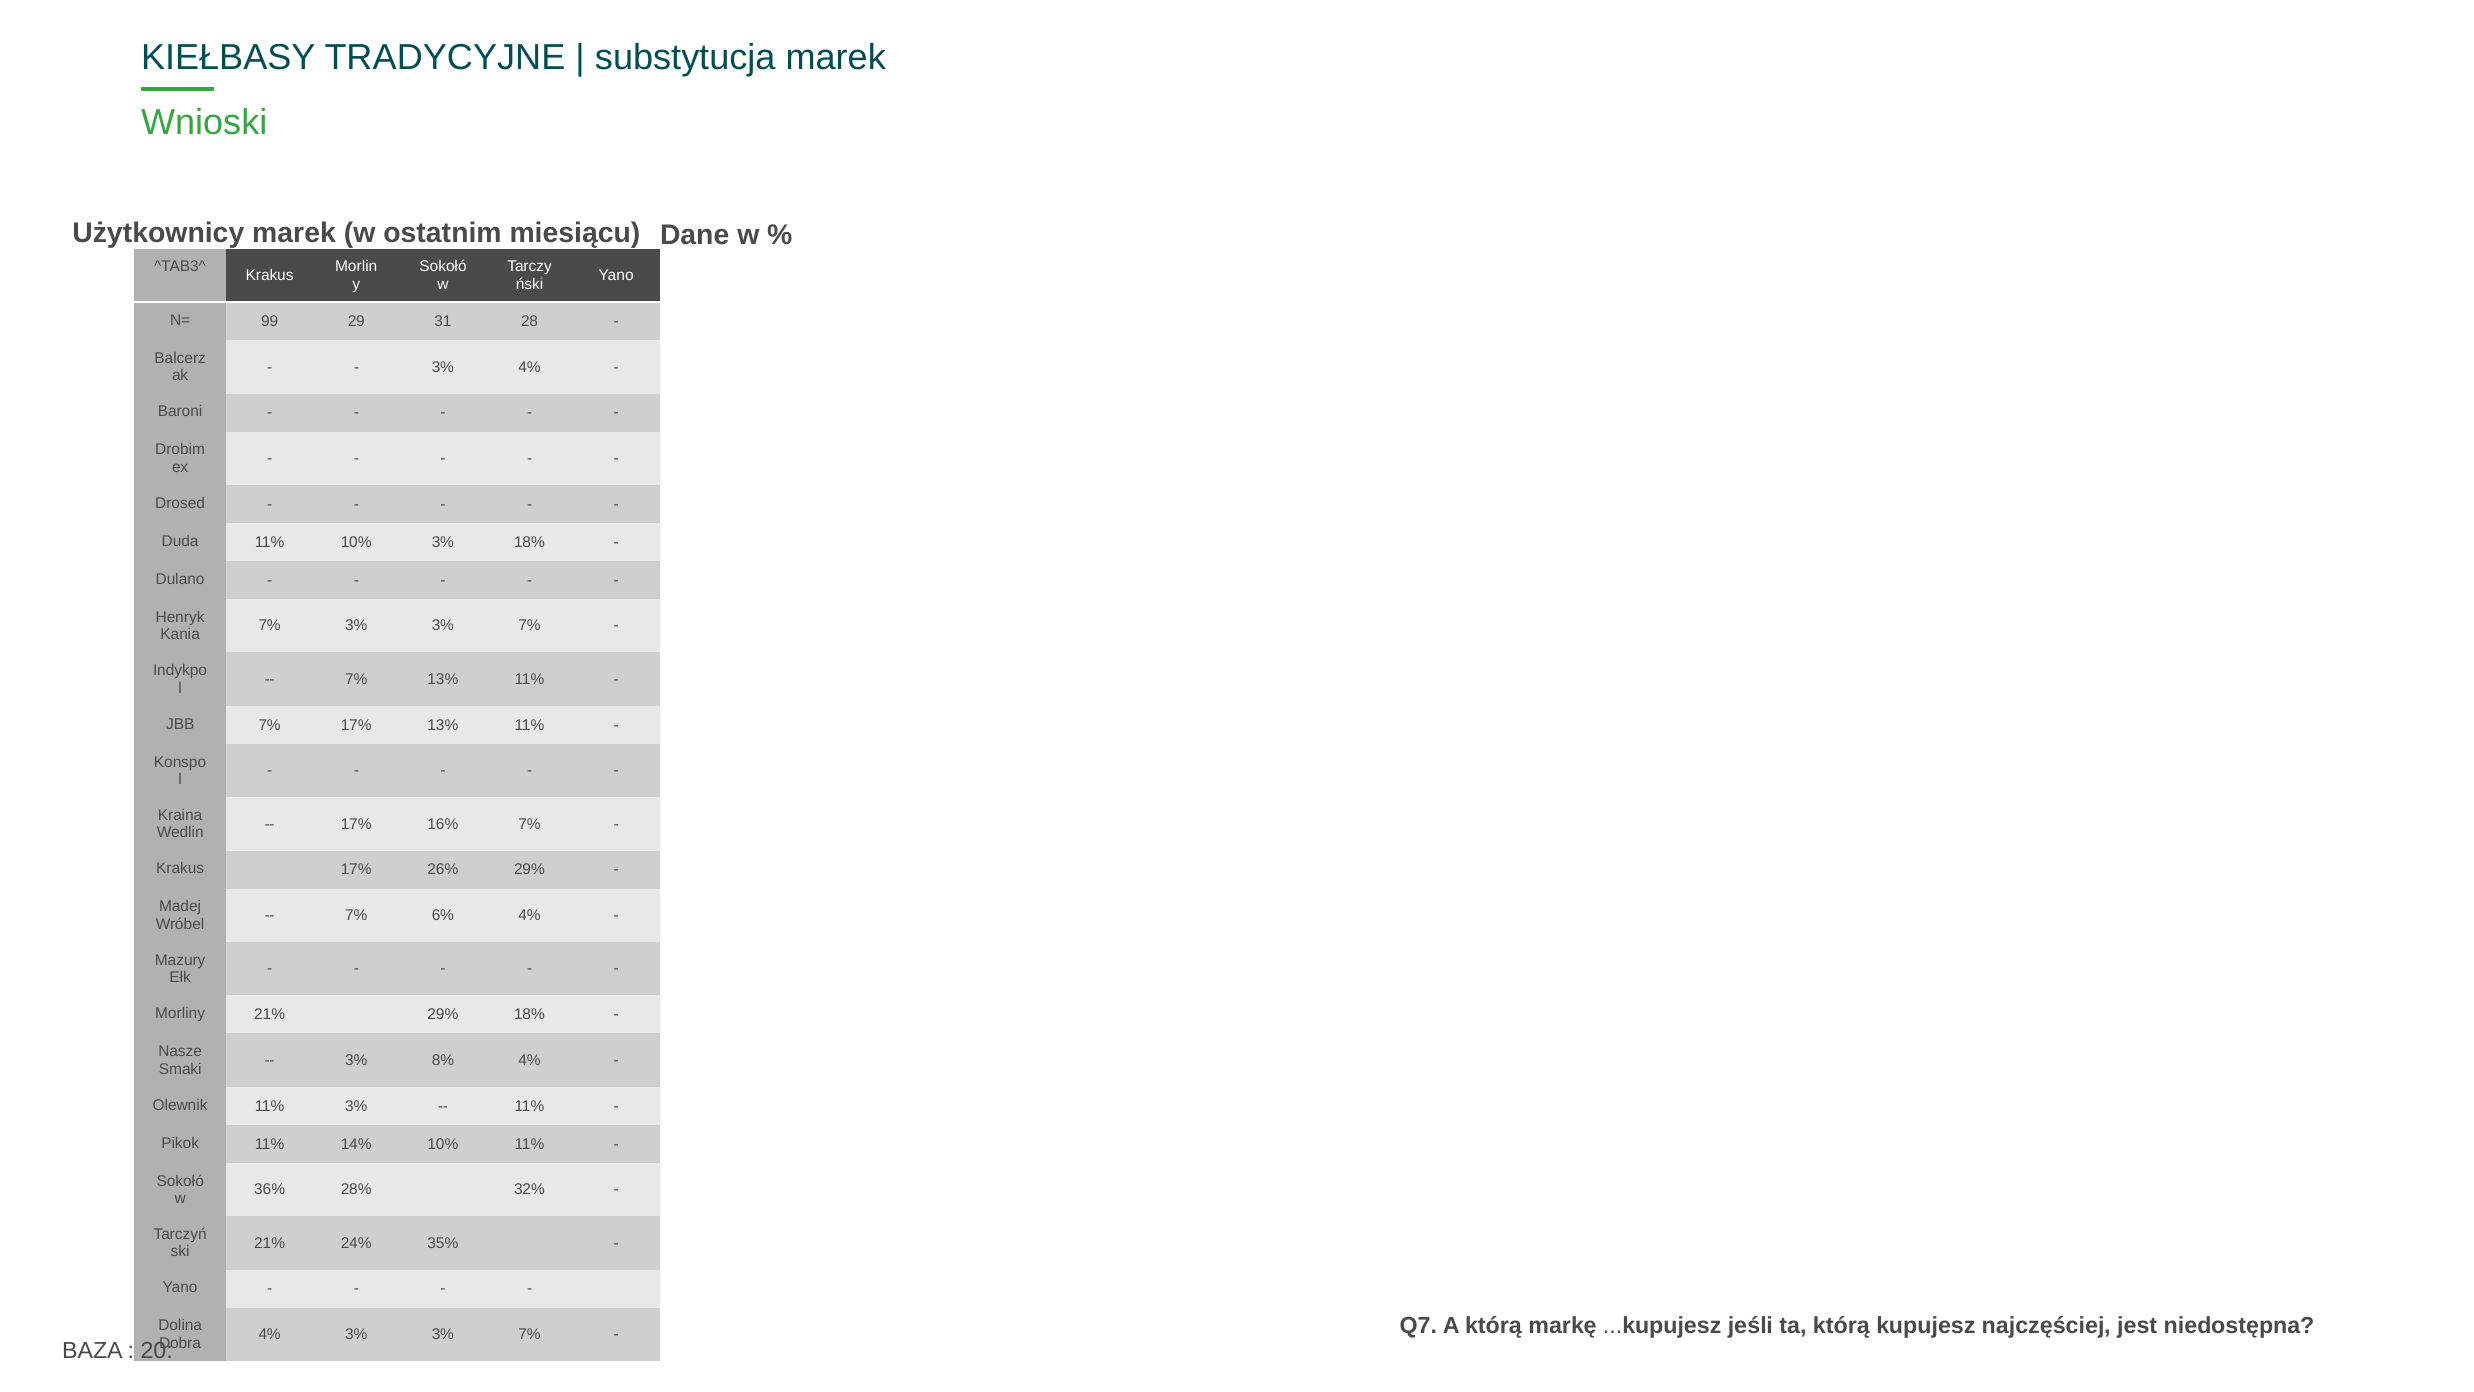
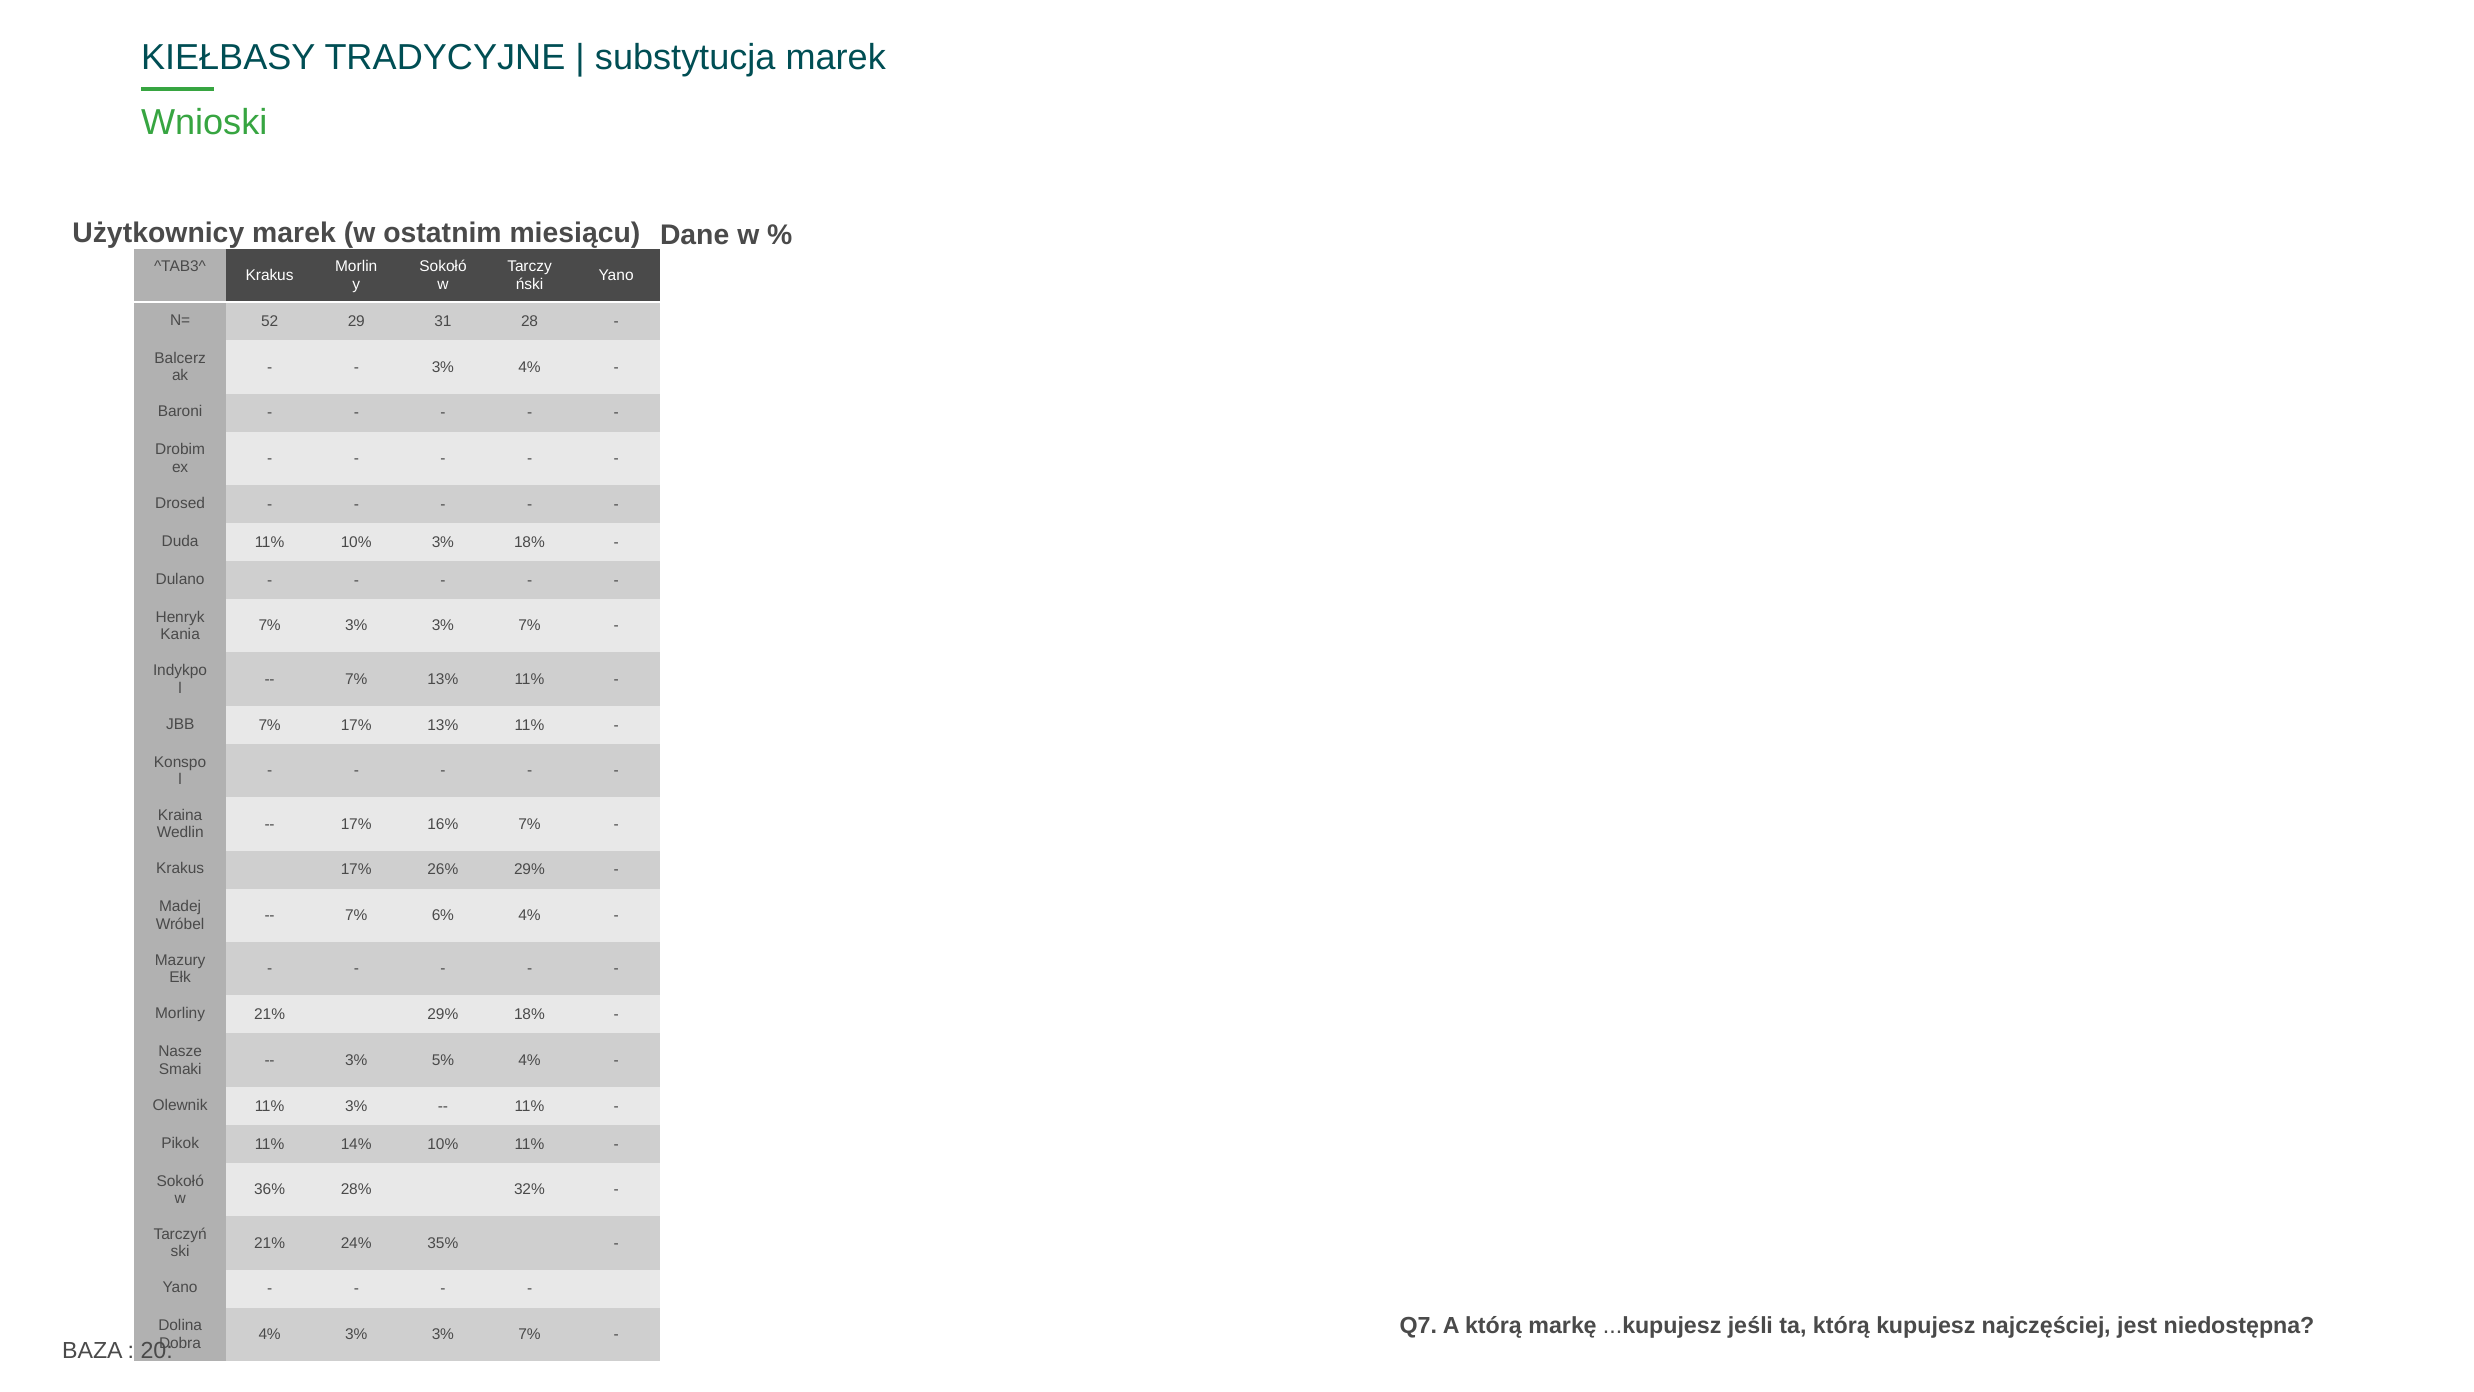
99: 99 -> 52
8%: 8% -> 5%
